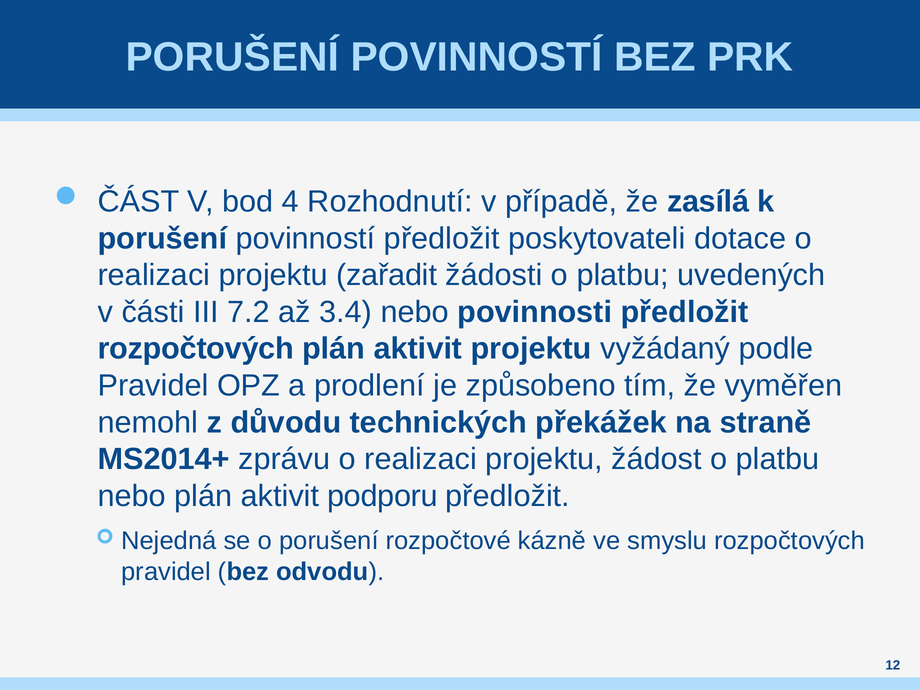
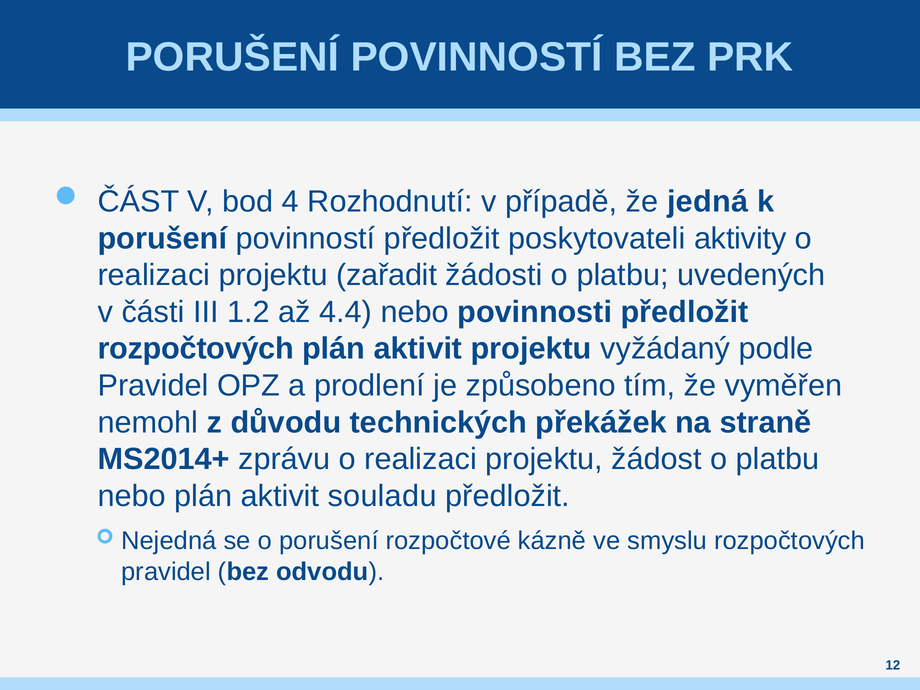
zasílá: zasílá -> jedná
dotace: dotace -> aktivity
7.2: 7.2 -> 1.2
3.4: 3.4 -> 4.4
podporu: podporu -> souladu
